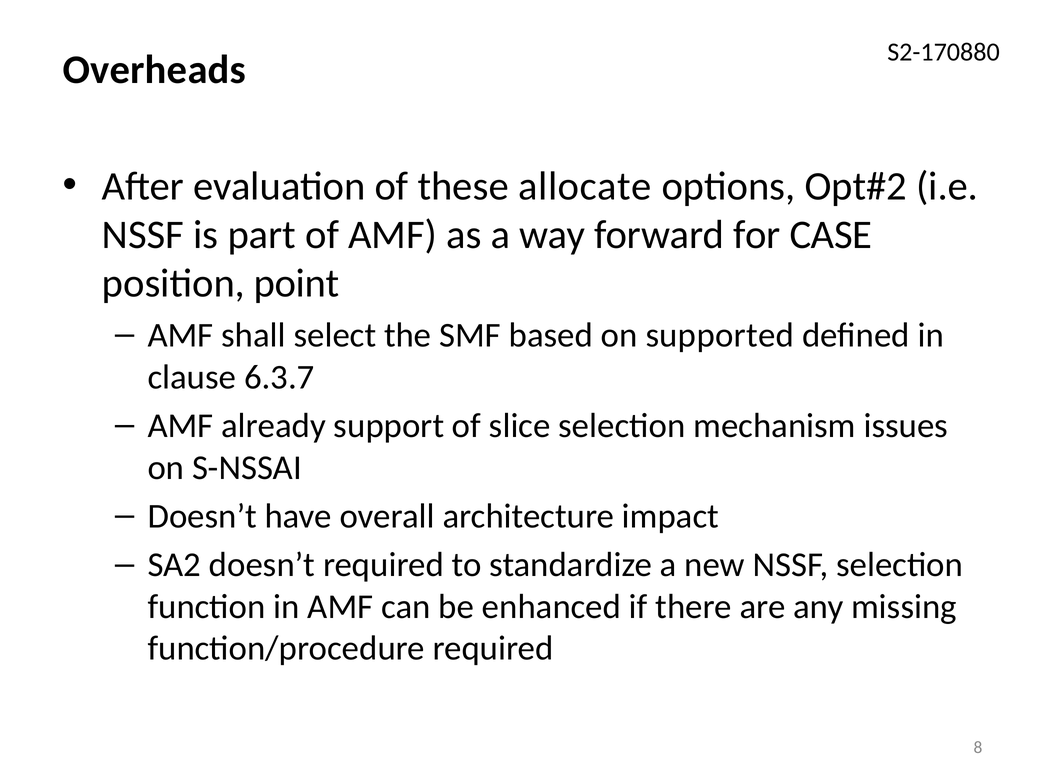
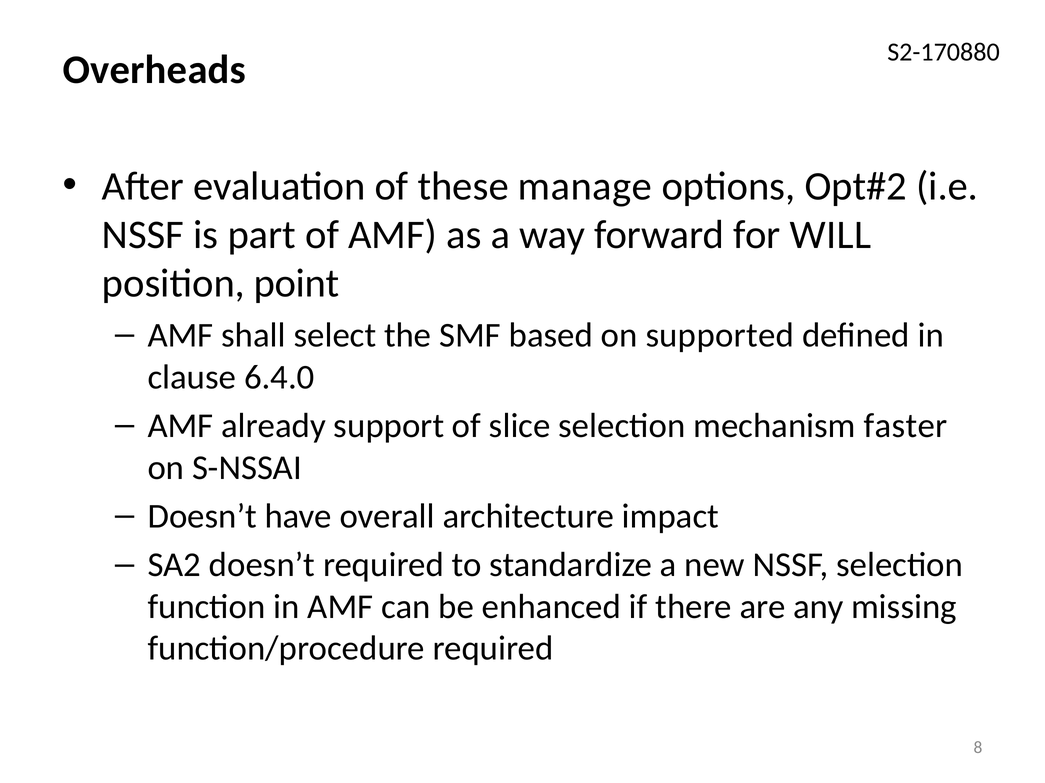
allocate: allocate -> manage
CASE: CASE -> WILL
6.3.7: 6.3.7 -> 6.4.0
issues: issues -> faster
